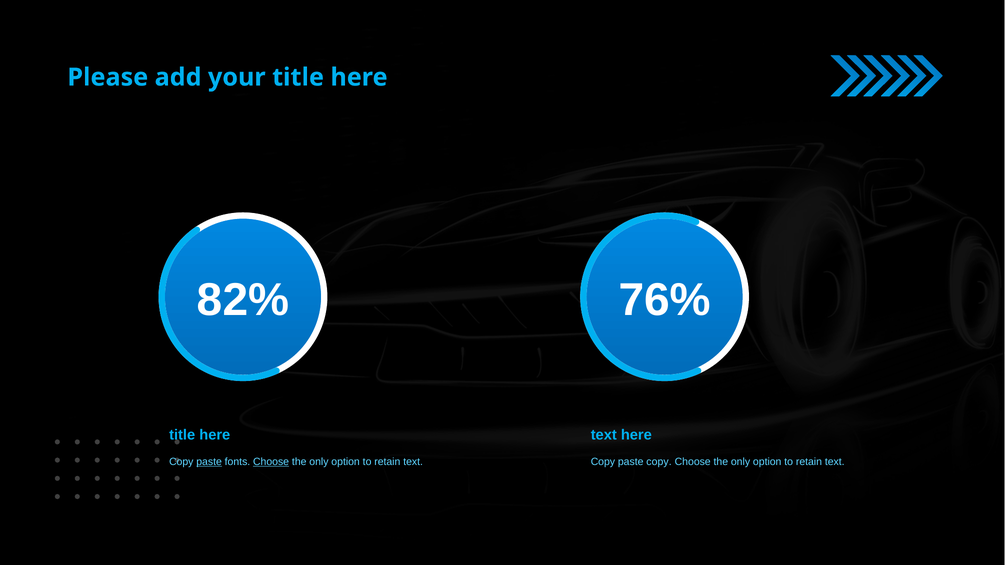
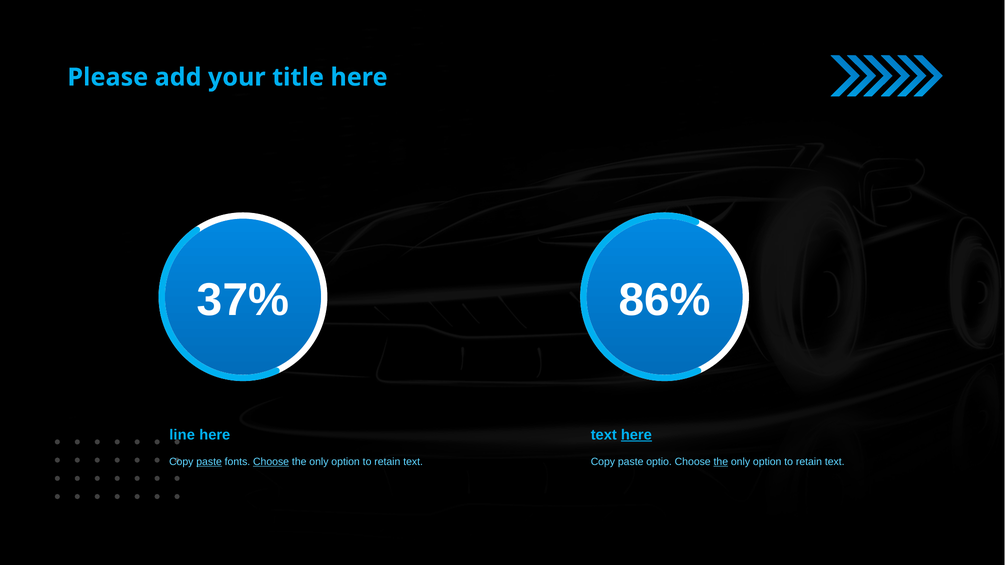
82%: 82% -> 37%
76%: 76% -> 86%
title at (182, 435): title -> line
here at (636, 435) underline: none -> present
paste copy: copy -> optio
the at (721, 462) underline: none -> present
